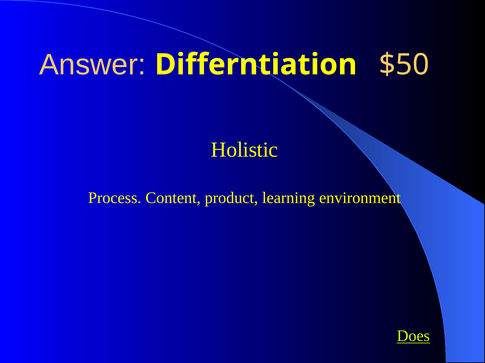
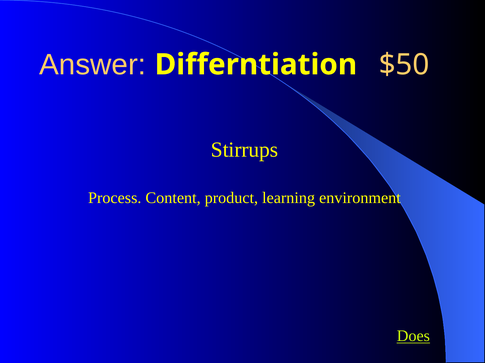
Holistic: Holistic -> Stirrups
